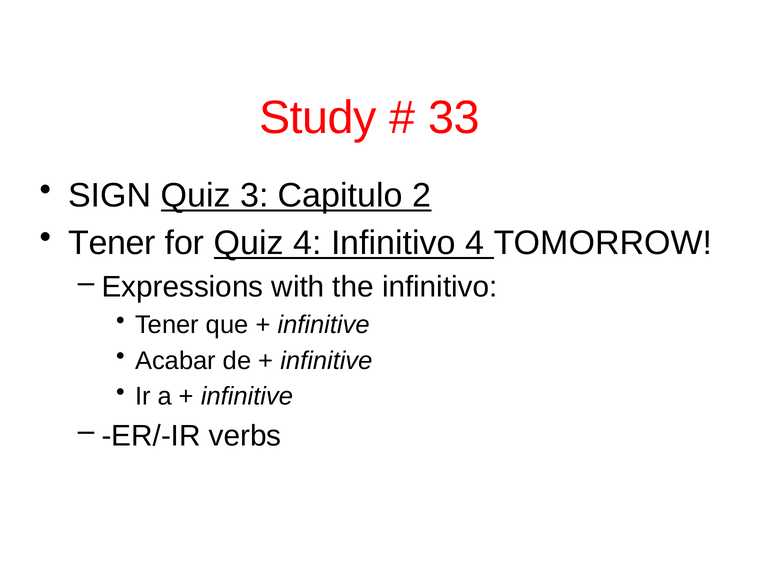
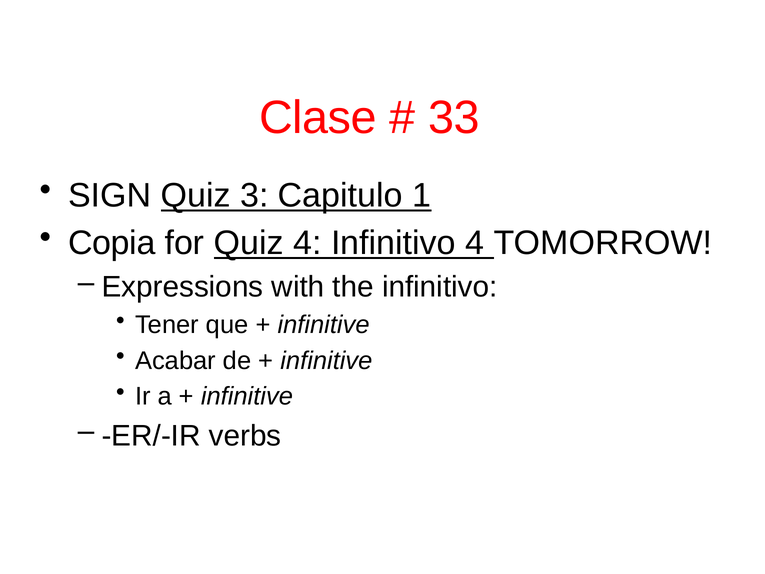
Study: Study -> Clase
2: 2 -> 1
Tener at (112, 243): Tener -> Copia
